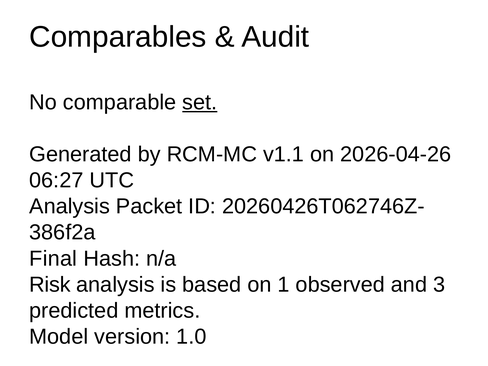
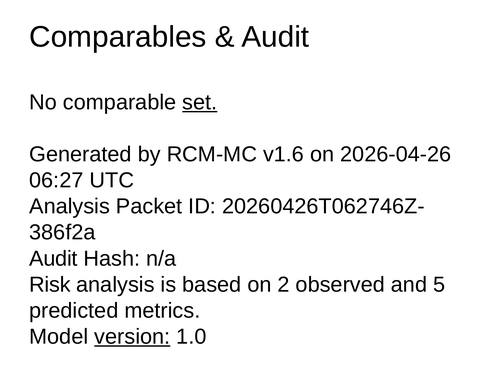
v1.1: v1.1 -> v1.6
Final at (53, 259): Final -> Audit
1: 1 -> 2
3: 3 -> 5
version underline: none -> present
